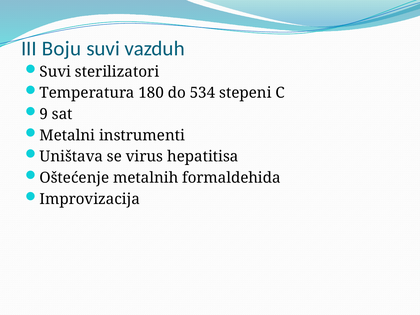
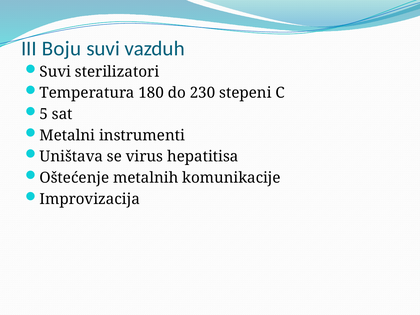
534: 534 -> 230
9: 9 -> 5
formaldehida: formaldehida -> komunikacije
